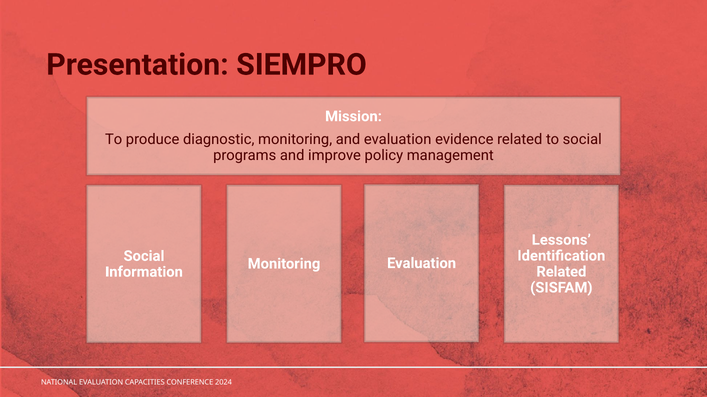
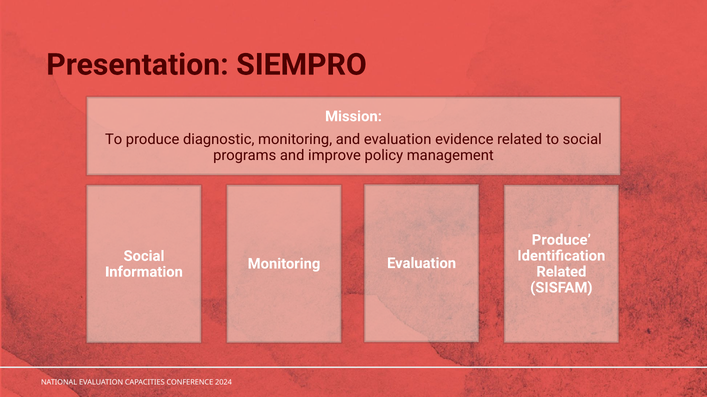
Lessons at (561, 240): Lessons -> Produce
